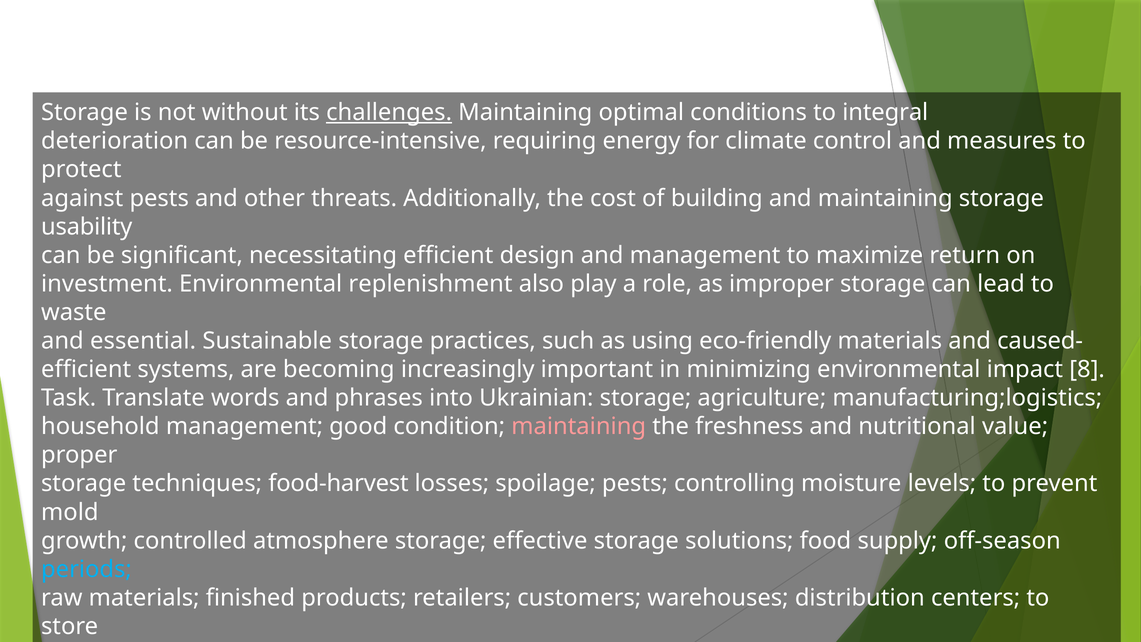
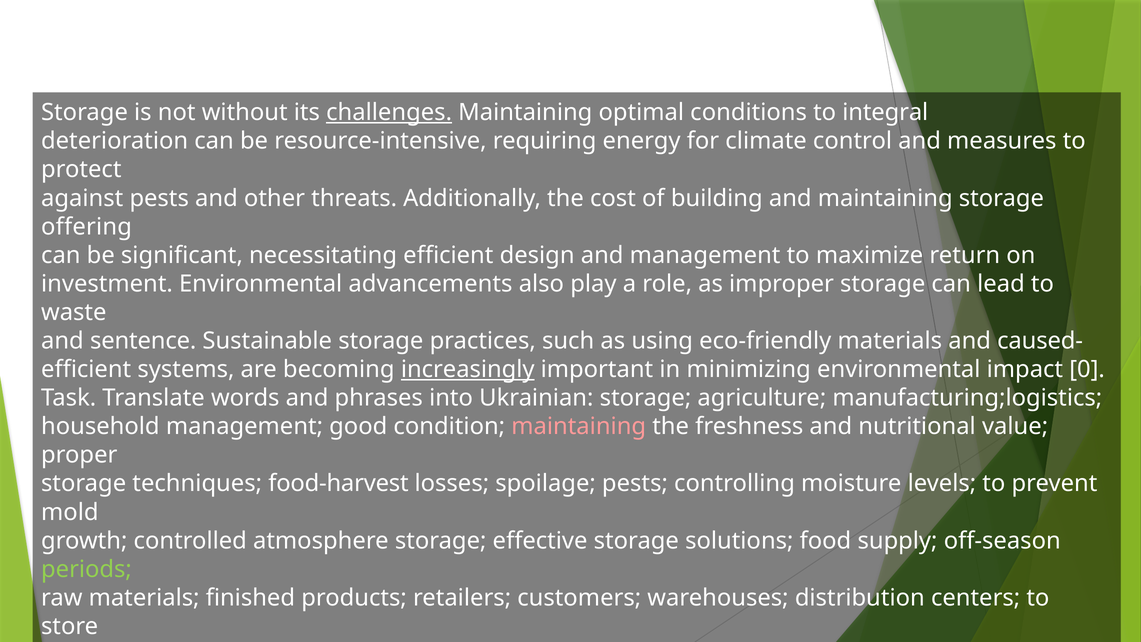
usability: usability -> offering
replenishment: replenishment -> advancements
essential: essential -> sentence
increasingly underline: none -> present
8: 8 -> 0
periods colour: light blue -> light green
